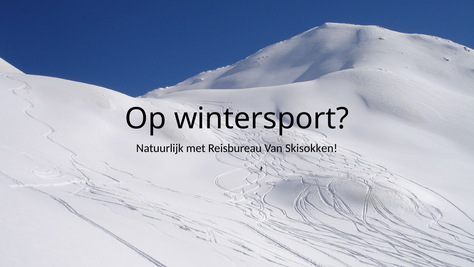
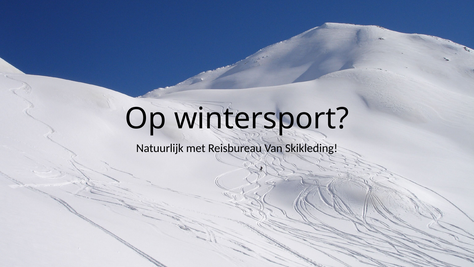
Skisokken: Skisokken -> Skikleding
